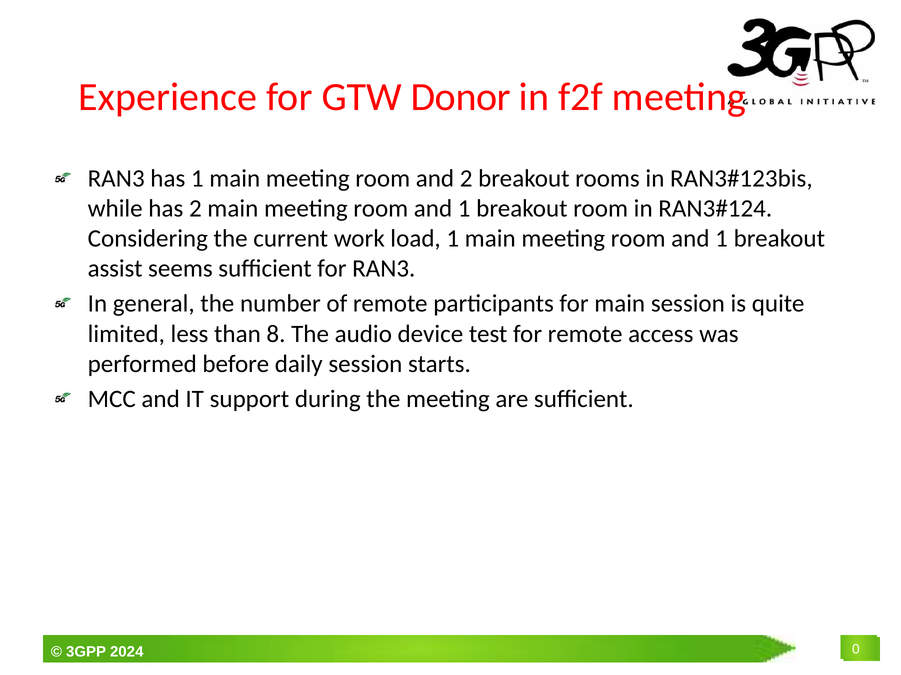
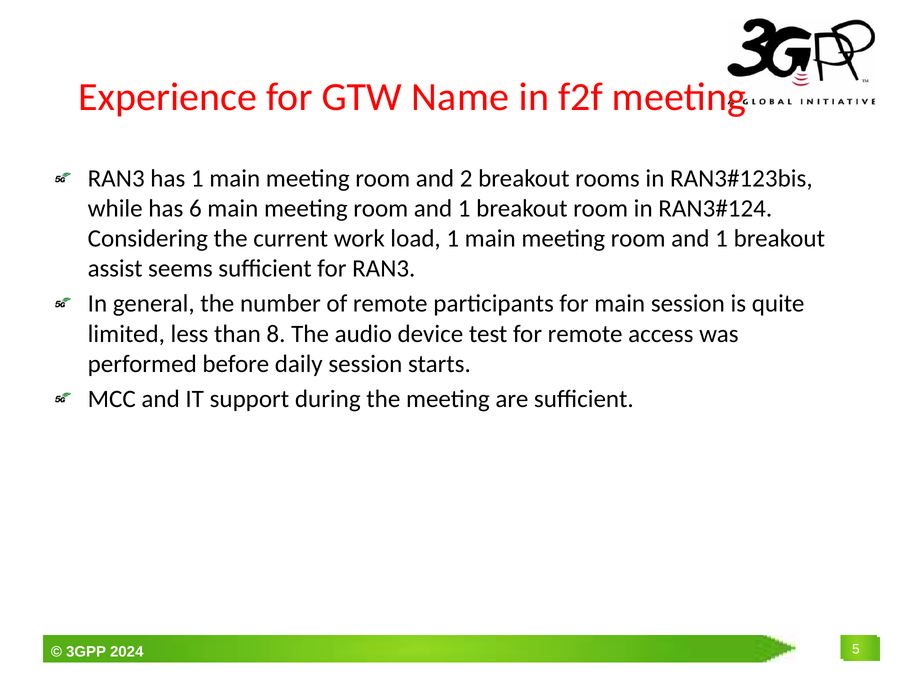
Donor: Donor -> Name
has 2: 2 -> 6
0: 0 -> 5
